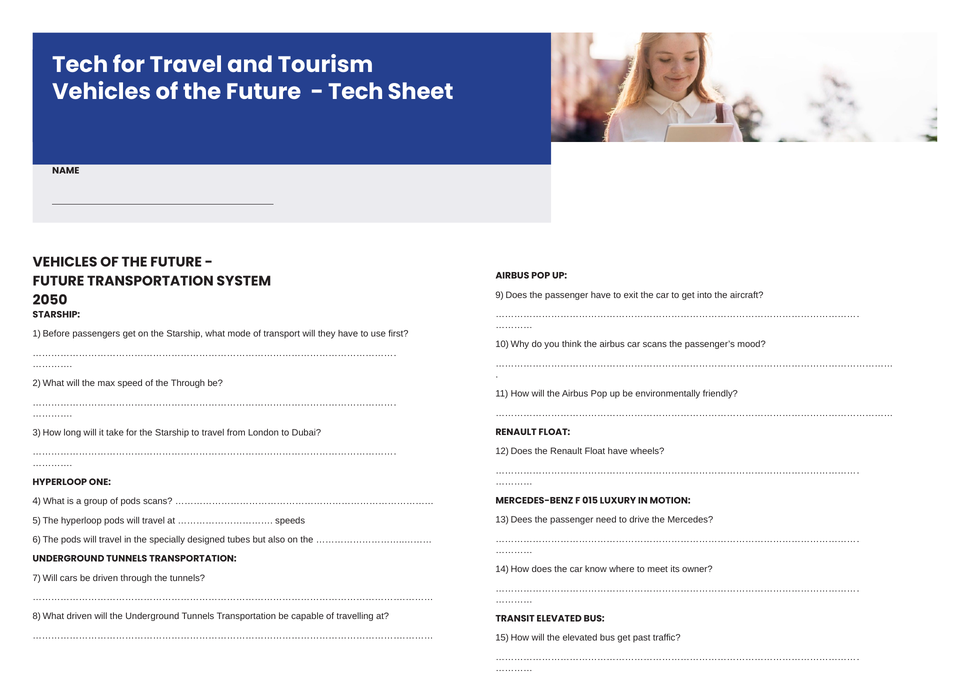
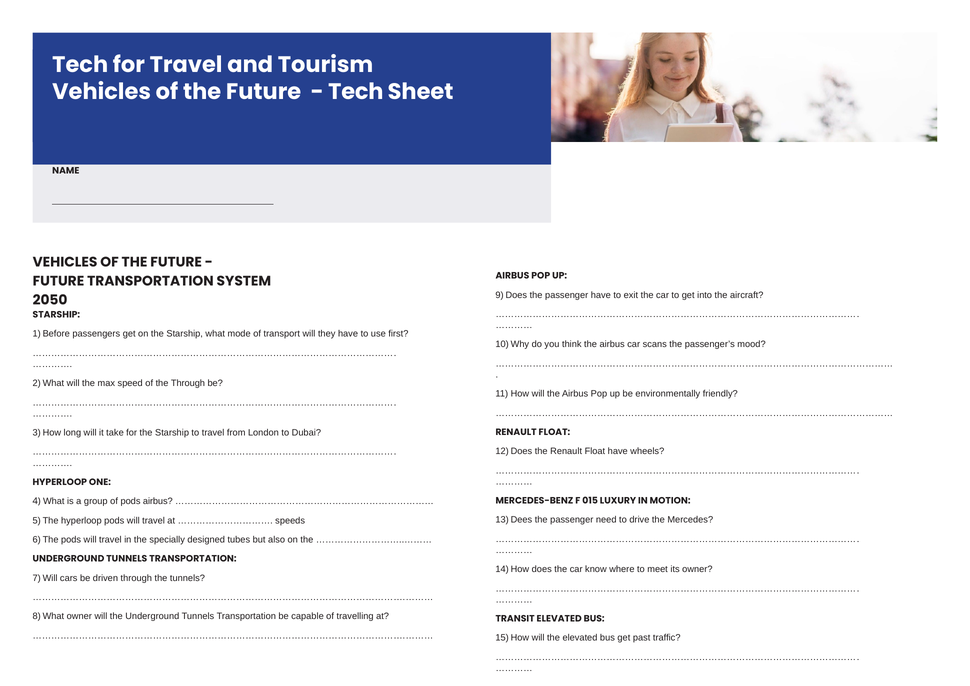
pods scans: scans -> airbus
driven at (79, 616): driven -> owner
